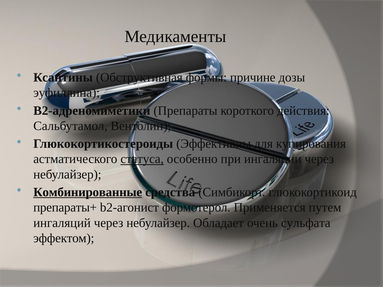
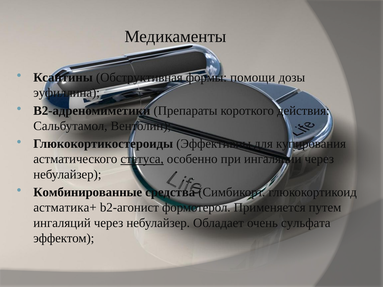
причине: причине -> помощи
Комбинированные underline: present -> none
препараты+: препараты+ -> астматика+
